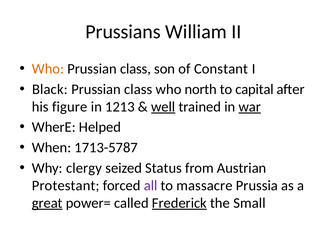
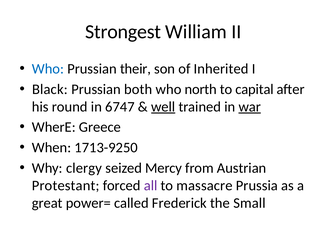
Prussians: Prussians -> Strongest
Who at (48, 69) colour: orange -> blue
class at (135, 69): class -> their
Constant: Constant -> Inherited
class at (138, 89): class -> both
figure: figure -> round
1213: 1213 -> 6747
Helped: Helped -> Greece
1713-5787: 1713-5787 -> 1713-9250
Status: Status -> Mercy
great underline: present -> none
Frederick underline: present -> none
